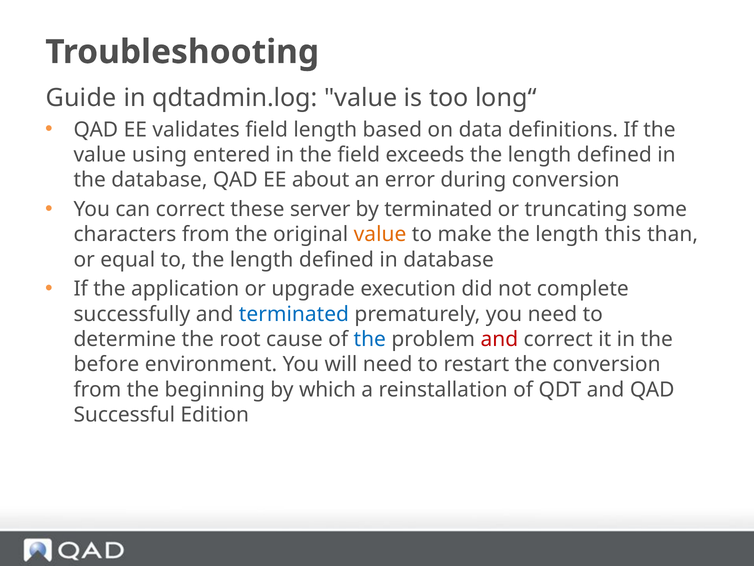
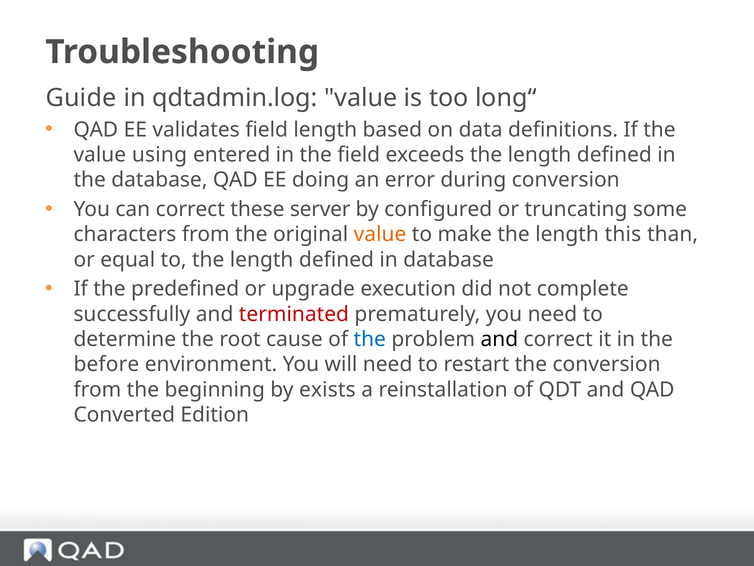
about: about -> doing
by terminated: terminated -> configured
application: application -> predefined
terminated at (294, 314) colour: blue -> red
and at (499, 339) colour: red -> black
which: which -> exists
Successful: Successful -> Converted
